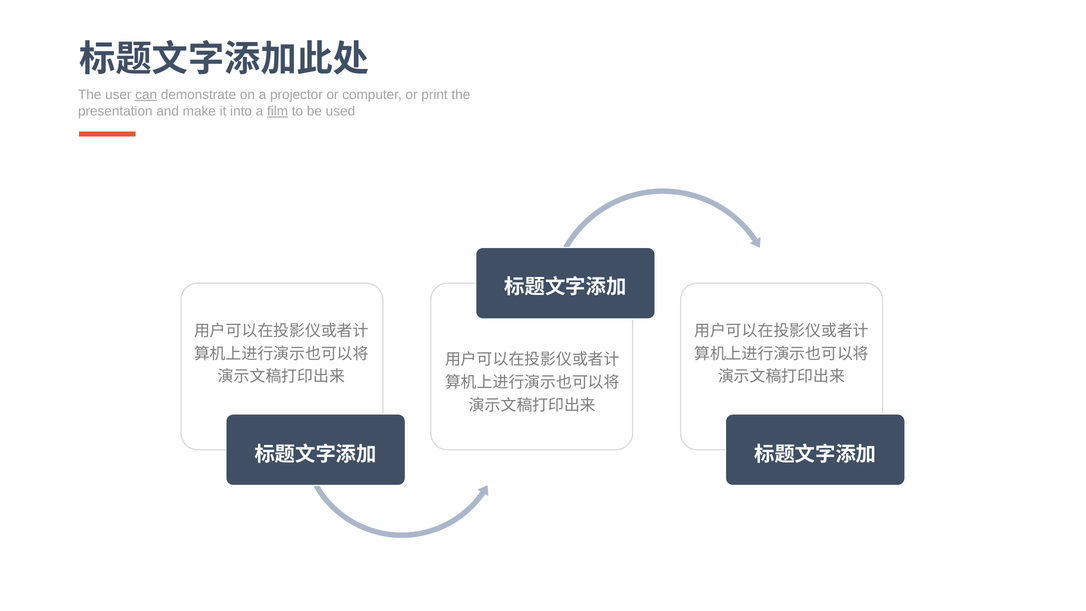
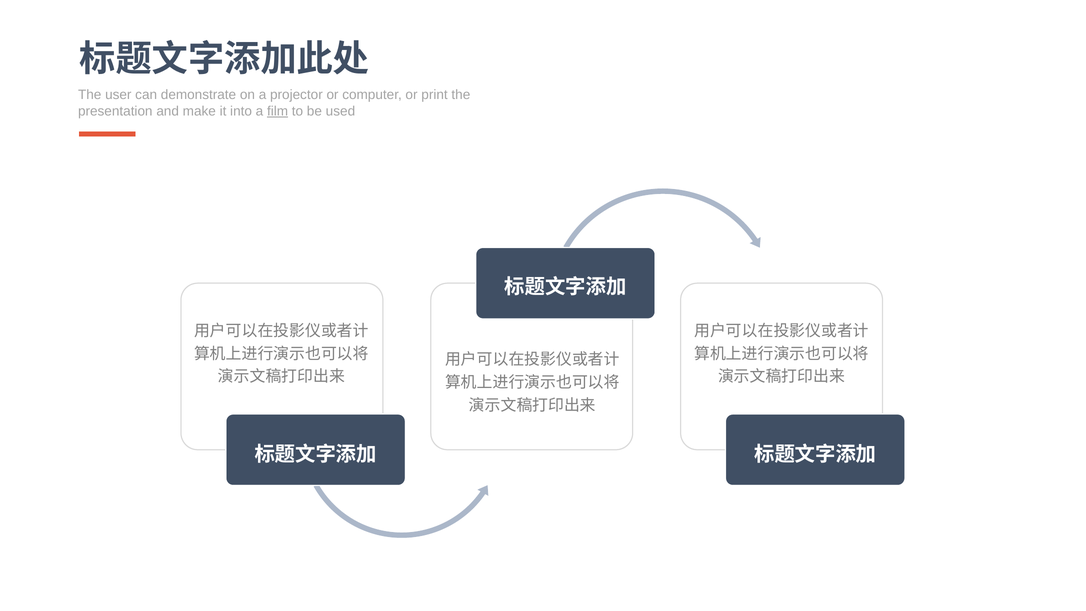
can underline: present -> none
